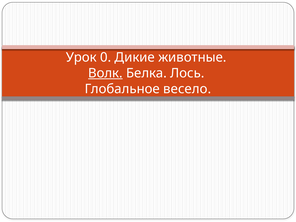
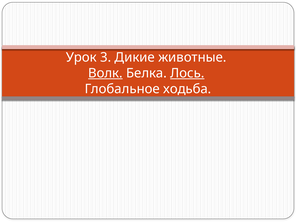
0: 0 -> 3
Лось underline: none -> present
весело: весело -> ходьба
